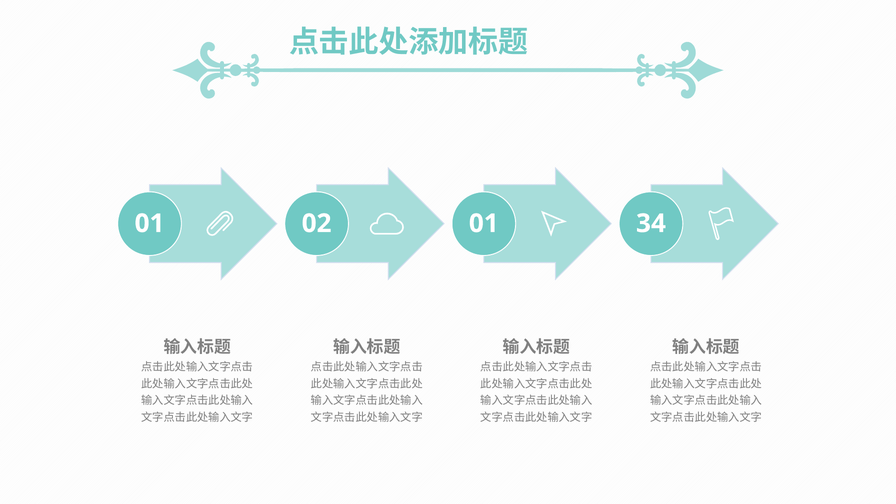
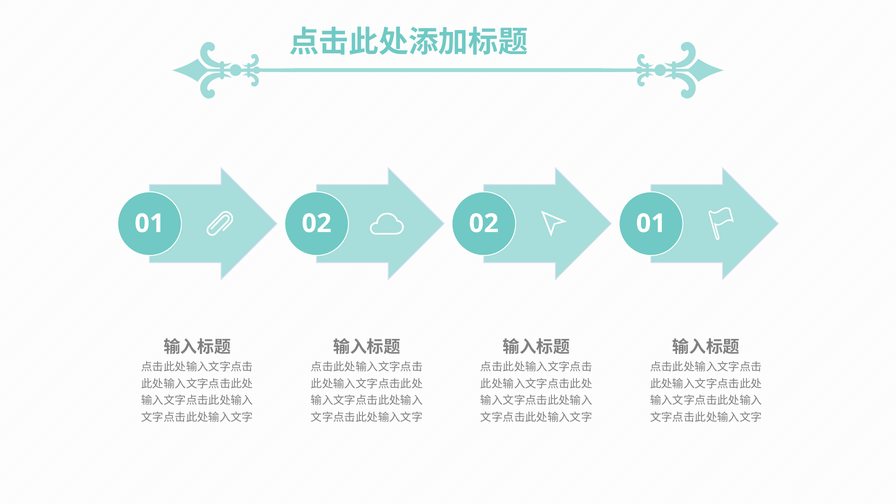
01 01: 01 -> 02
02 34: 34 -> 01
